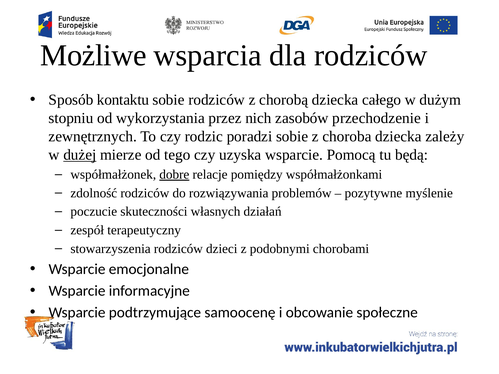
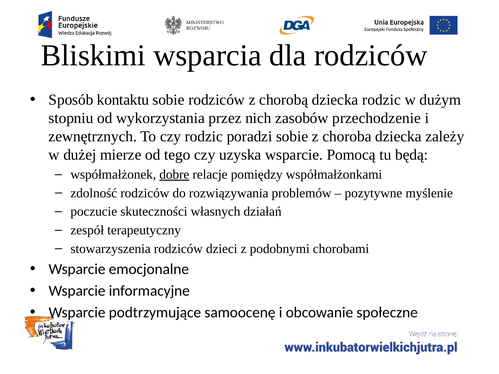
Możliwe: Możliwe -> Bliskimi
dziecka całego: całego -> rodzic
dużej underline: present -> none
